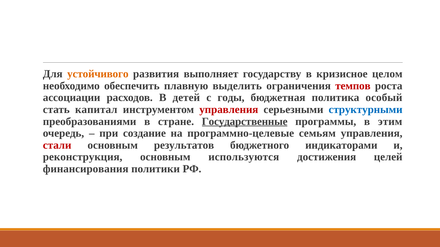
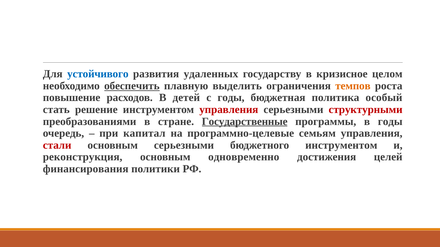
устойчивого colour: orange -> blue
выполняет: выполняет -> удаленных
обеспечить underline: none -> present
темпов colour: red -> orange
ассоциации: ассоциации -> повышение
капитал: капитал -> решение
структурными colour: blue -> red
в этим: этим -> годы
создание: создание -> капитал
основным результатов: результатов -> серьезными
бюджетного индикаторами: индикаторами -> инструментом
используются: используются -> одновременно
